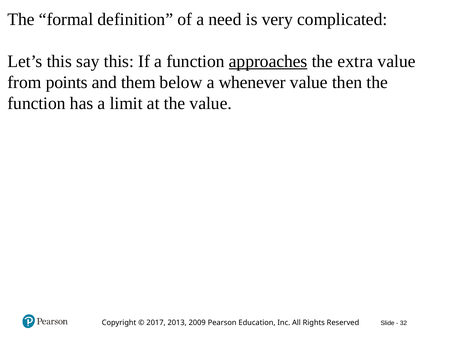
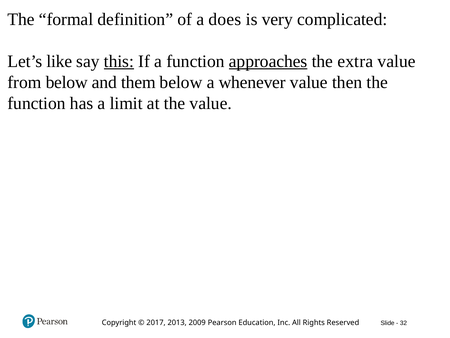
need: need -> does
Let’s this: this -> like
this at (119, 61) underline: none -> present
from points: points -> below
